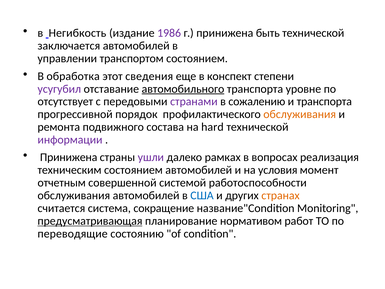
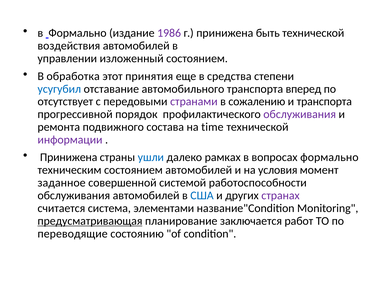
в Негибкость: Негибкость -> Формально
заключается: заключается -> воздействия
транспортом: транспортом -> изложенный
сведения: сведения -> принятия
конспект: конспект -> средства
усугубил colour: purple -> blue
автомобильного underline: present -> none
уровне: уровне -> вперед
обслуживания at (300, 114) colour: orange -> purple
hard: hard -> time
ушли colour: purple -> blue
вопросах реализация: реализация -> формально
отчетным: отчетным -> заданное
странах colour: orange -> purple
сокращение: сокращение -> элементами
нормативом: нормативом -> заключается
